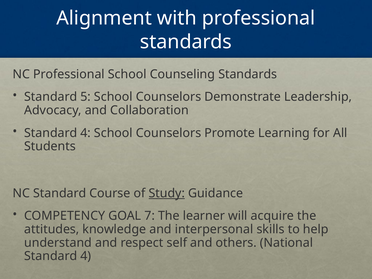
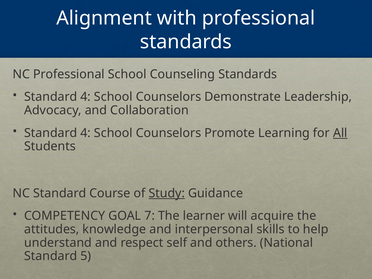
5 at (86, 97): 5 -> 4
All underline: none -> present
4 at (86, 256): 4 -> 5
